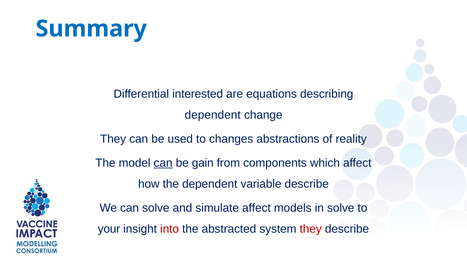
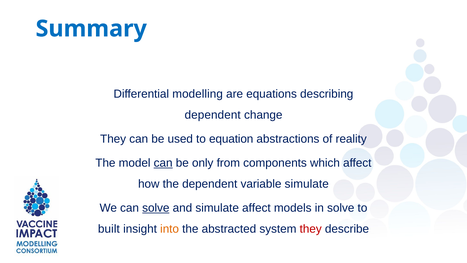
interested: interested -> modelling
changes: changes -> equation
gain: gain -> only
variable describe: describe -> simulate
solve at (156, 208) underline: none -> present
your: your -> built
into colour: red -> orange
